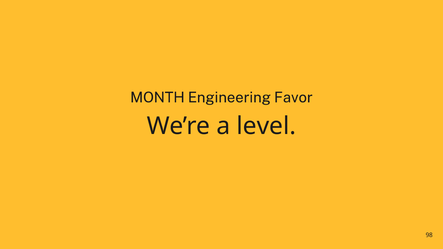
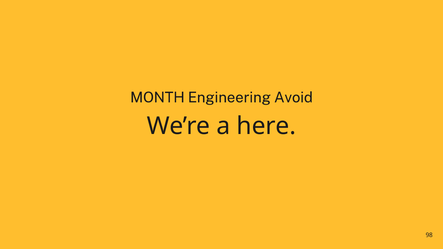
Favor: Favor -> Avoid
level: level -> here
